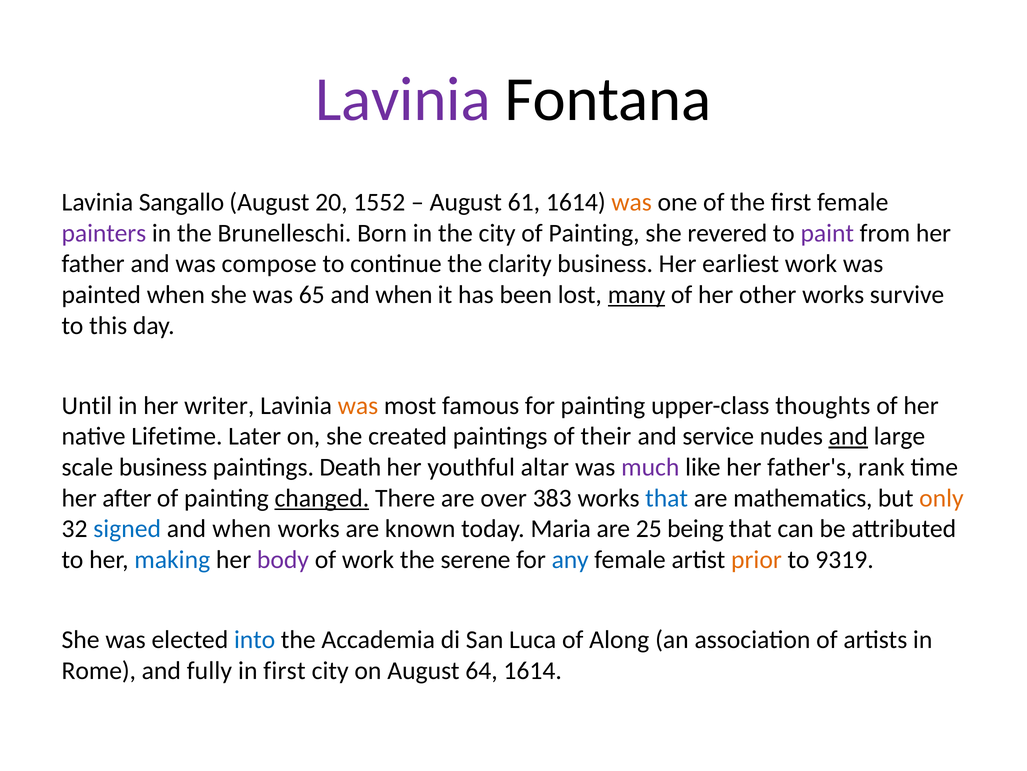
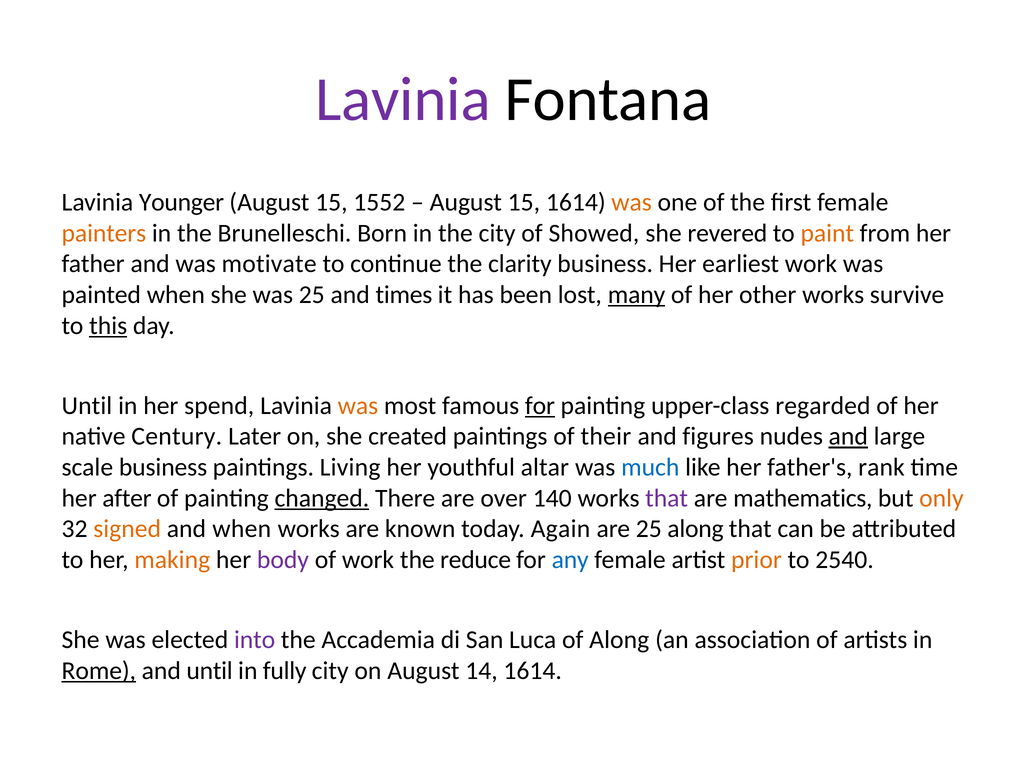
Sangallo: Sangallo -> Younger
20 at (331, 202): 20 -> 15
61 at (524, 202): 61 -> 15
painters colour: purple -> orange
city of Painting: Painting -> Showed
paint colour: purple -> orange
compose: compose -> motivate
was 65: 65 -> 25
when at (404, 294): when -> times
this underline: none -> present
writer: writer -> spend
for at (540, 405) underline: none -> present
thoughts: thoughts -> regarded
Lifetime: Lifetime -> Century
service: service -> figures
Death: Death -> Living
much colour: purple -> blue
383: 383 -> 140
that at (667, 498) colour: blue -> purple
signed colour: blue -> orange
Maria: Maria -> Again
25 being: being -> along
making colour: blue -> orange
serene: serene -> reduce
9319: 9319 -> 2540
into colour: blue -> purple
Rome underline: none -> present
and fully: fully -> until
in first: first -> fully
64: 64 -> 14
